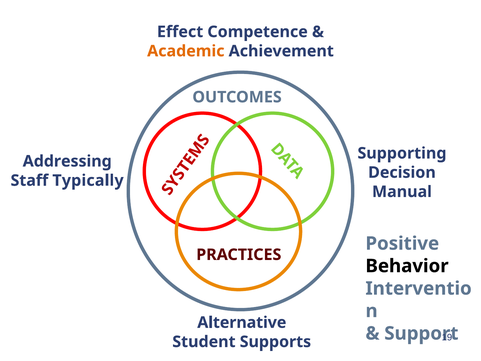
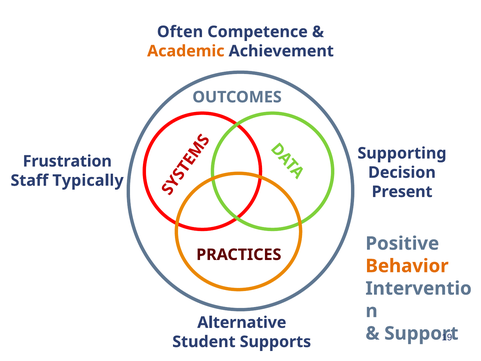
Effect: Effect -> Often
Addressing: Addressing -> Frustration
Manual: Manual -> Present
Behavior colour: black -> orange
